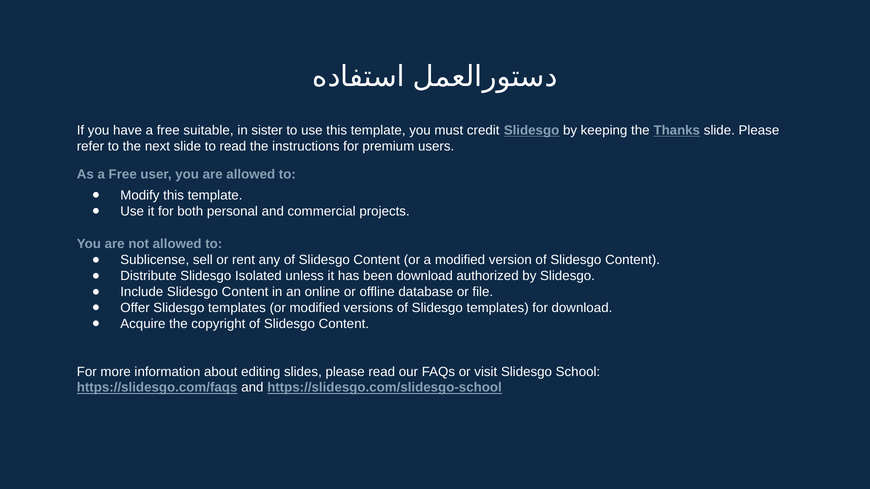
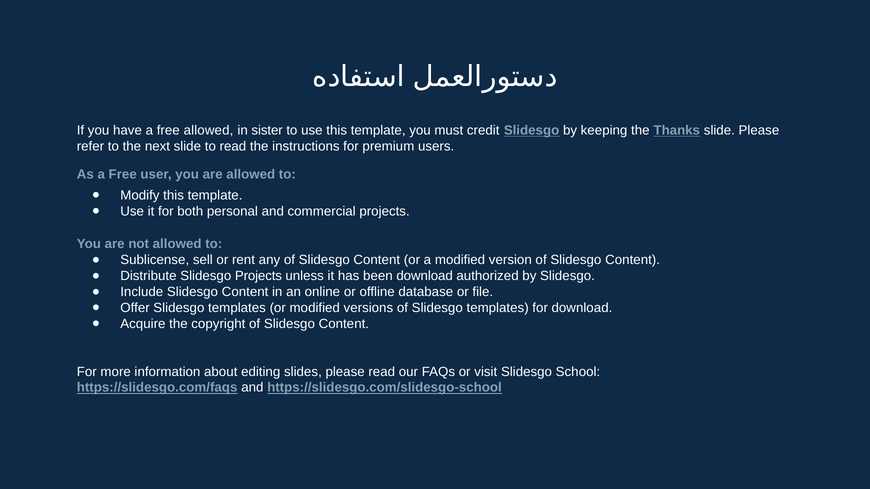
free suitable: suitable -> allowed
Slidesgo Isolated: Isolated -> Projects
